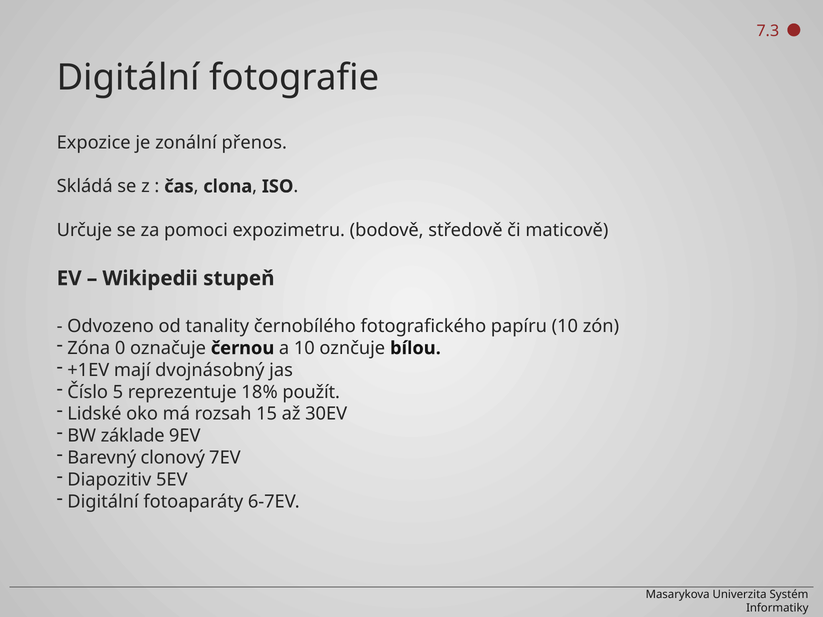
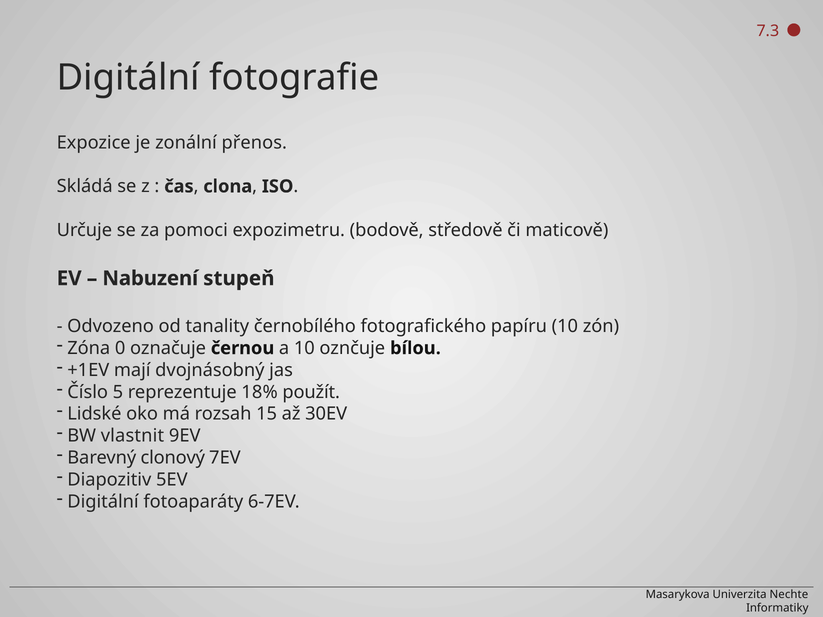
Wikipedii: Wikipedii -> Nabuzení
základe: základe -> vlastnit
Systém: Systém -> Nechte
